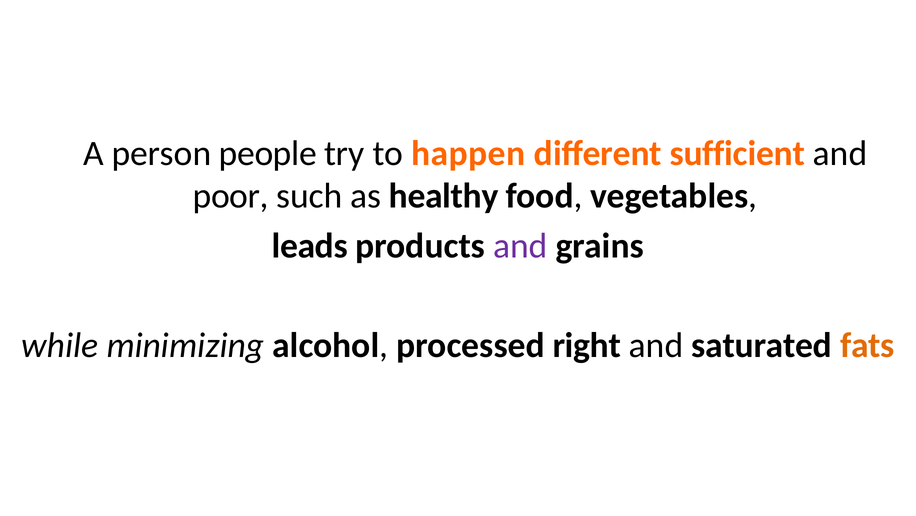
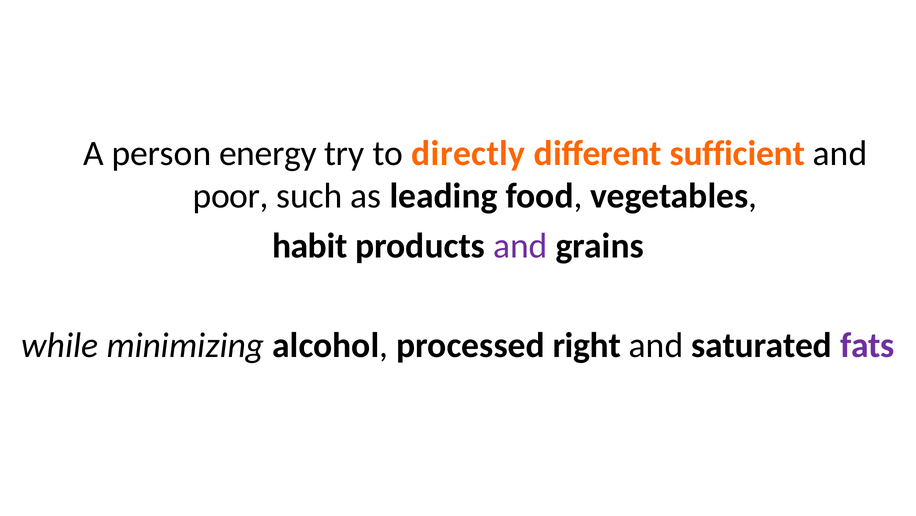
people: people -> energy
happen: happen -> directly
healthy: healthy -> leading
leads: leads -> habit
fats colour: orange -> purple
